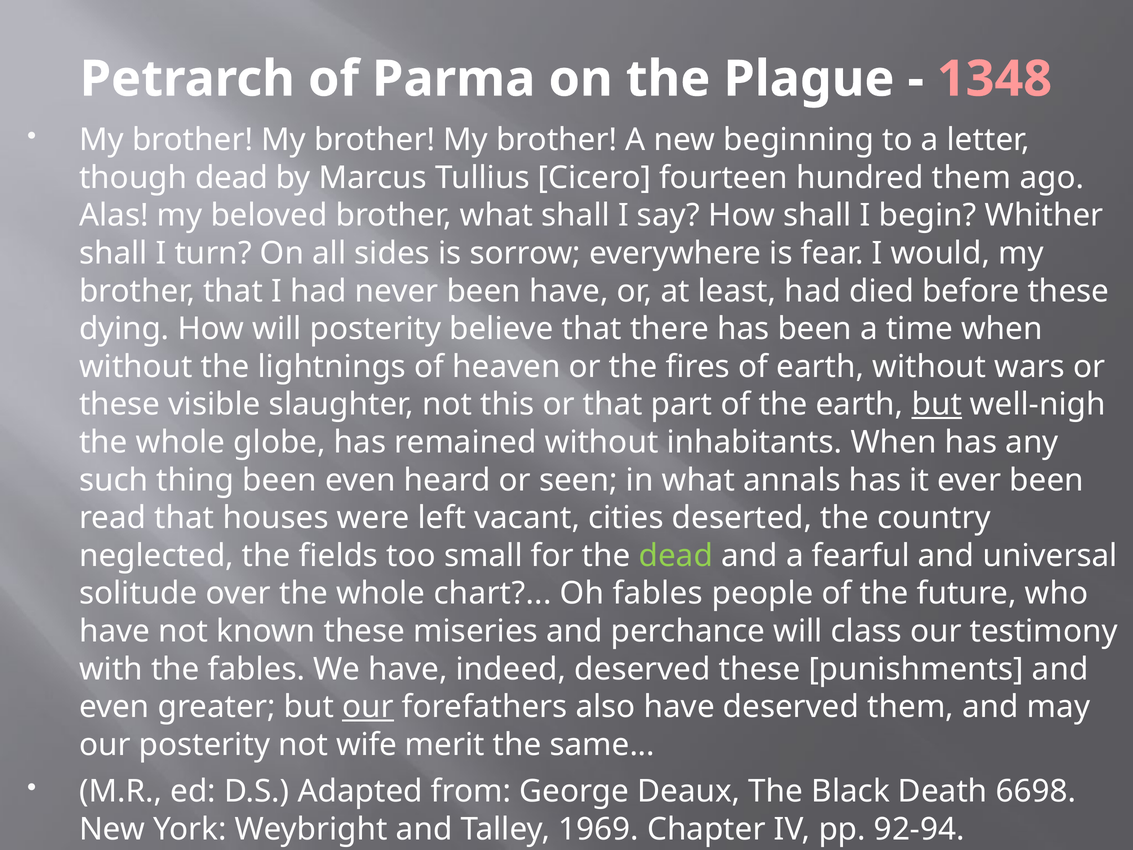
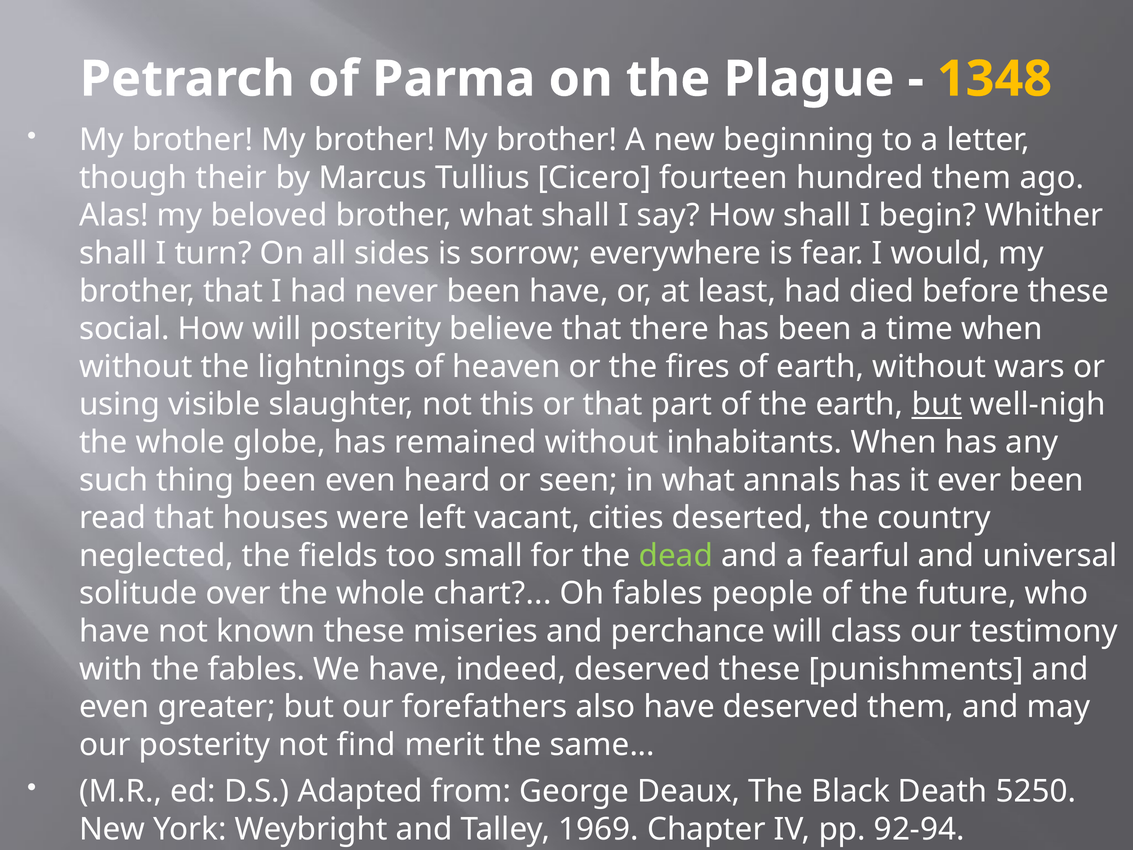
1348 colour: pink -> yellow
though dead: dead -> their
dying: dying -> social
these at (120, 404): these -> using
our at (368, 707) underline: present -> none
wife: wife -> find
6698: 6698 -> 5250
